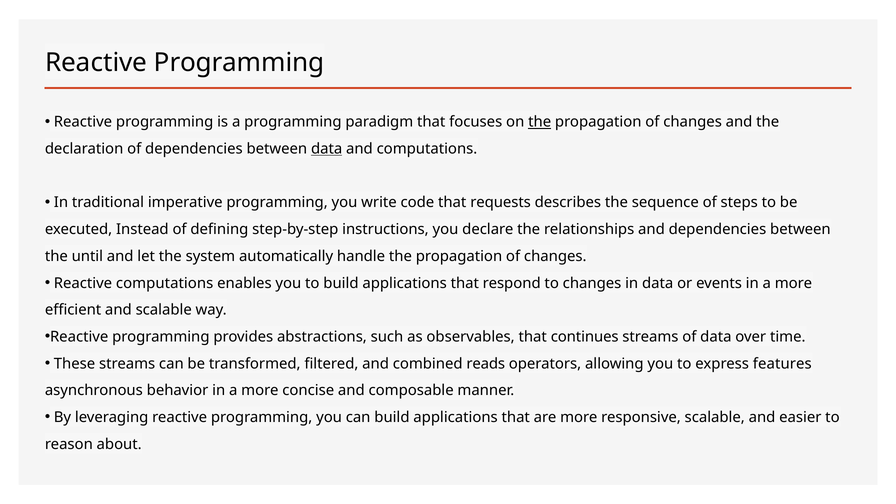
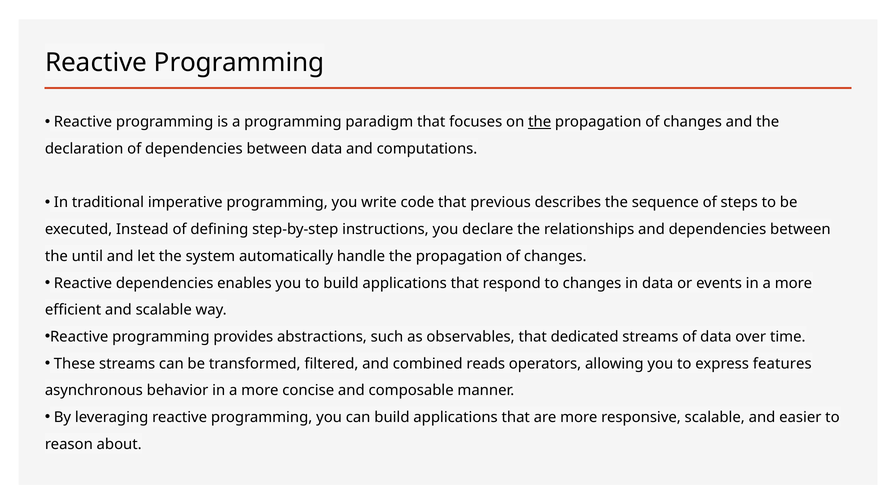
data at (327, 149) underline: present -> none
requests: requests -> previous
Reactive computations: computations -> dependencies
continues: continues -> dedicated
